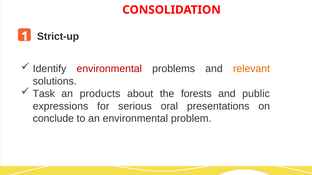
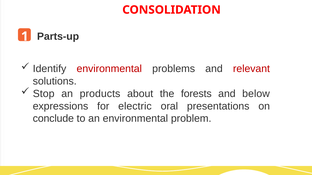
Strict-up: Strict-up -> Parts-up
relevant colour: orange -> red
Task: Task -> Stop
public: public -> below
serious: serious -> electric
